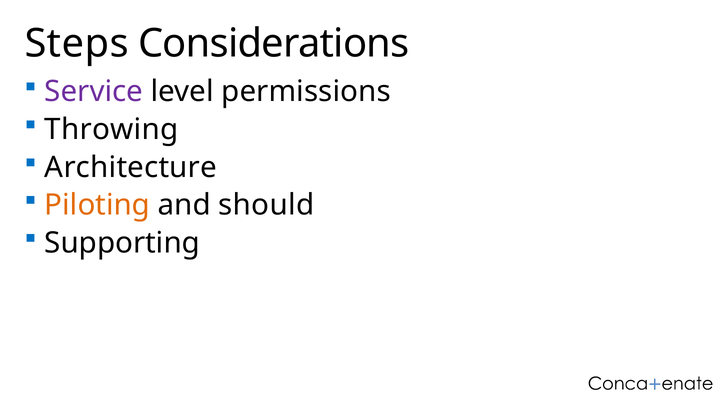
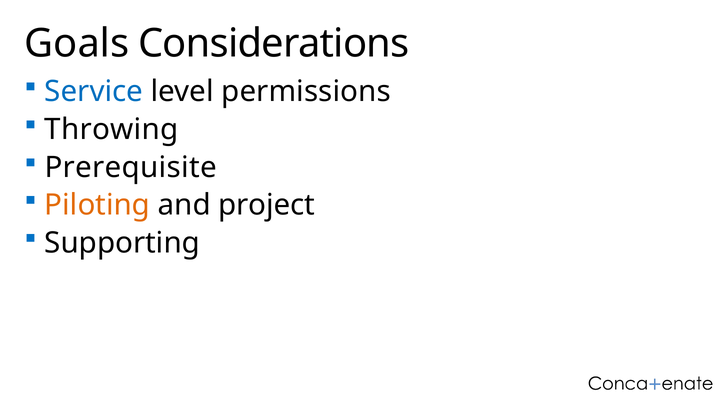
Steps: Steps -> Goals
Service colour: purple -> blue
Architecture: Architecture -> Prerequisite
should: should -> project
